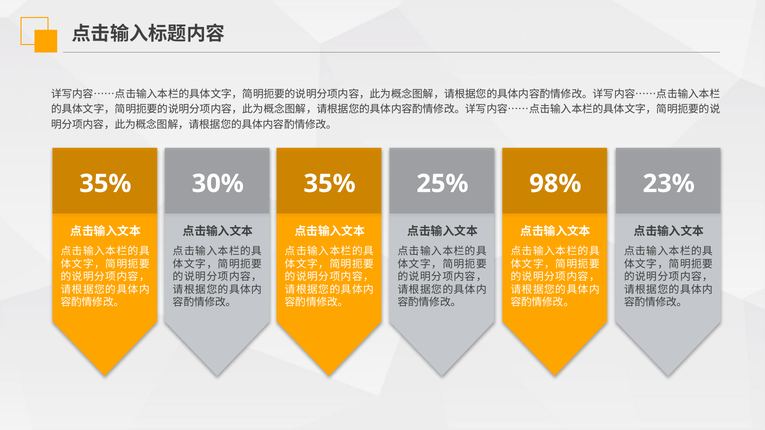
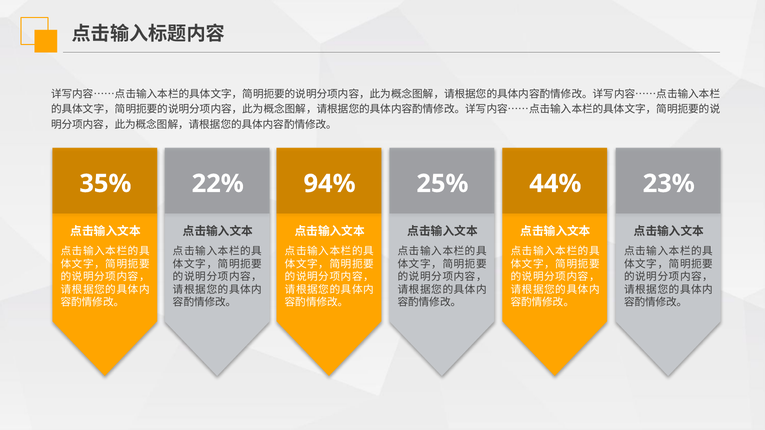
30%: 30% -> 22%
35% at (330, 184): 35% -> 94%
98%: 98% -> 44%
